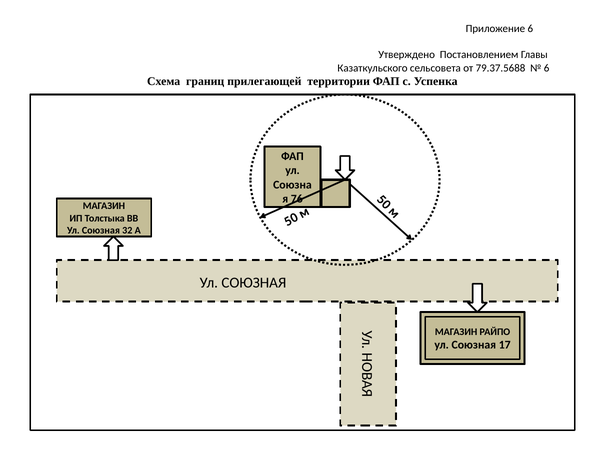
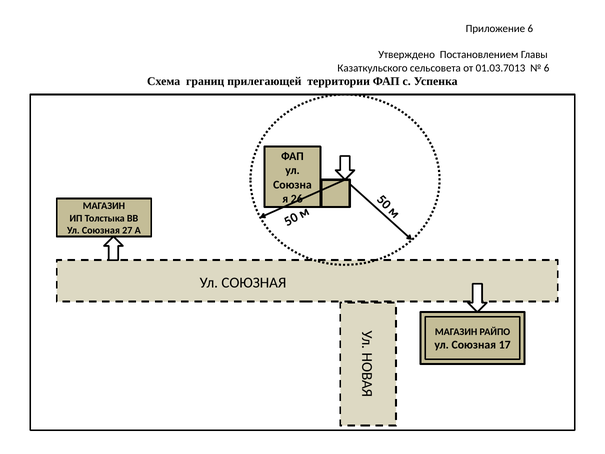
79.37.5688: 79.37.5688 -> 01.03.7013
76: 76 -> 26
32: 32 -> 27
